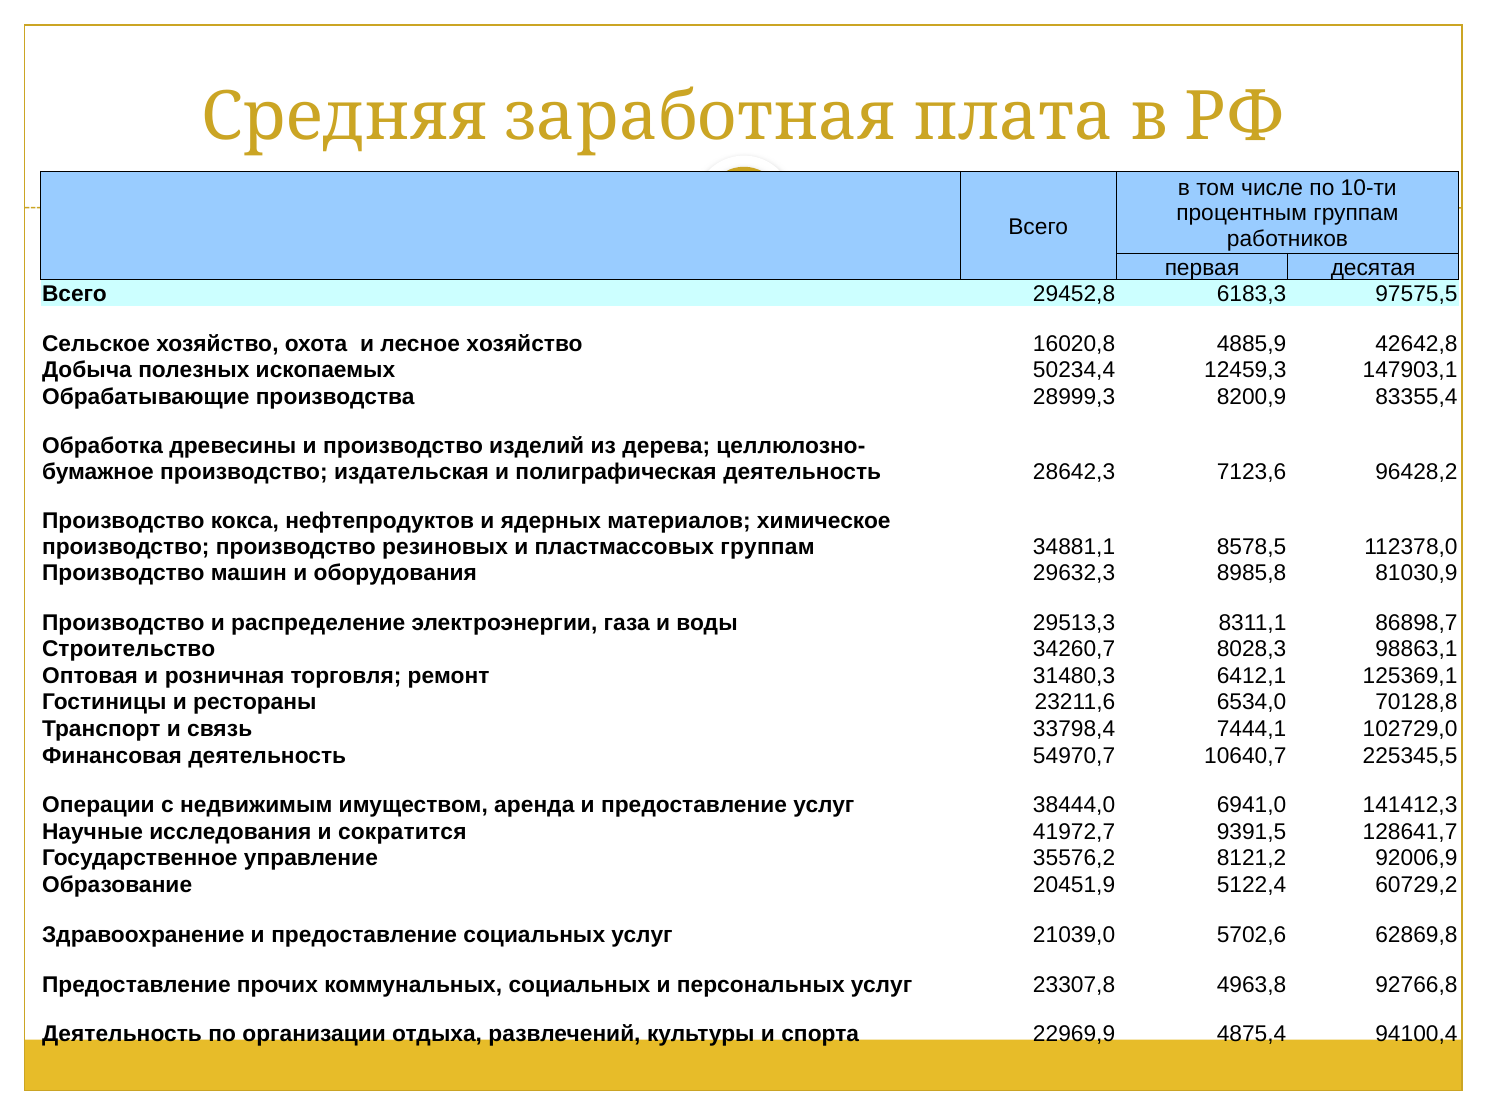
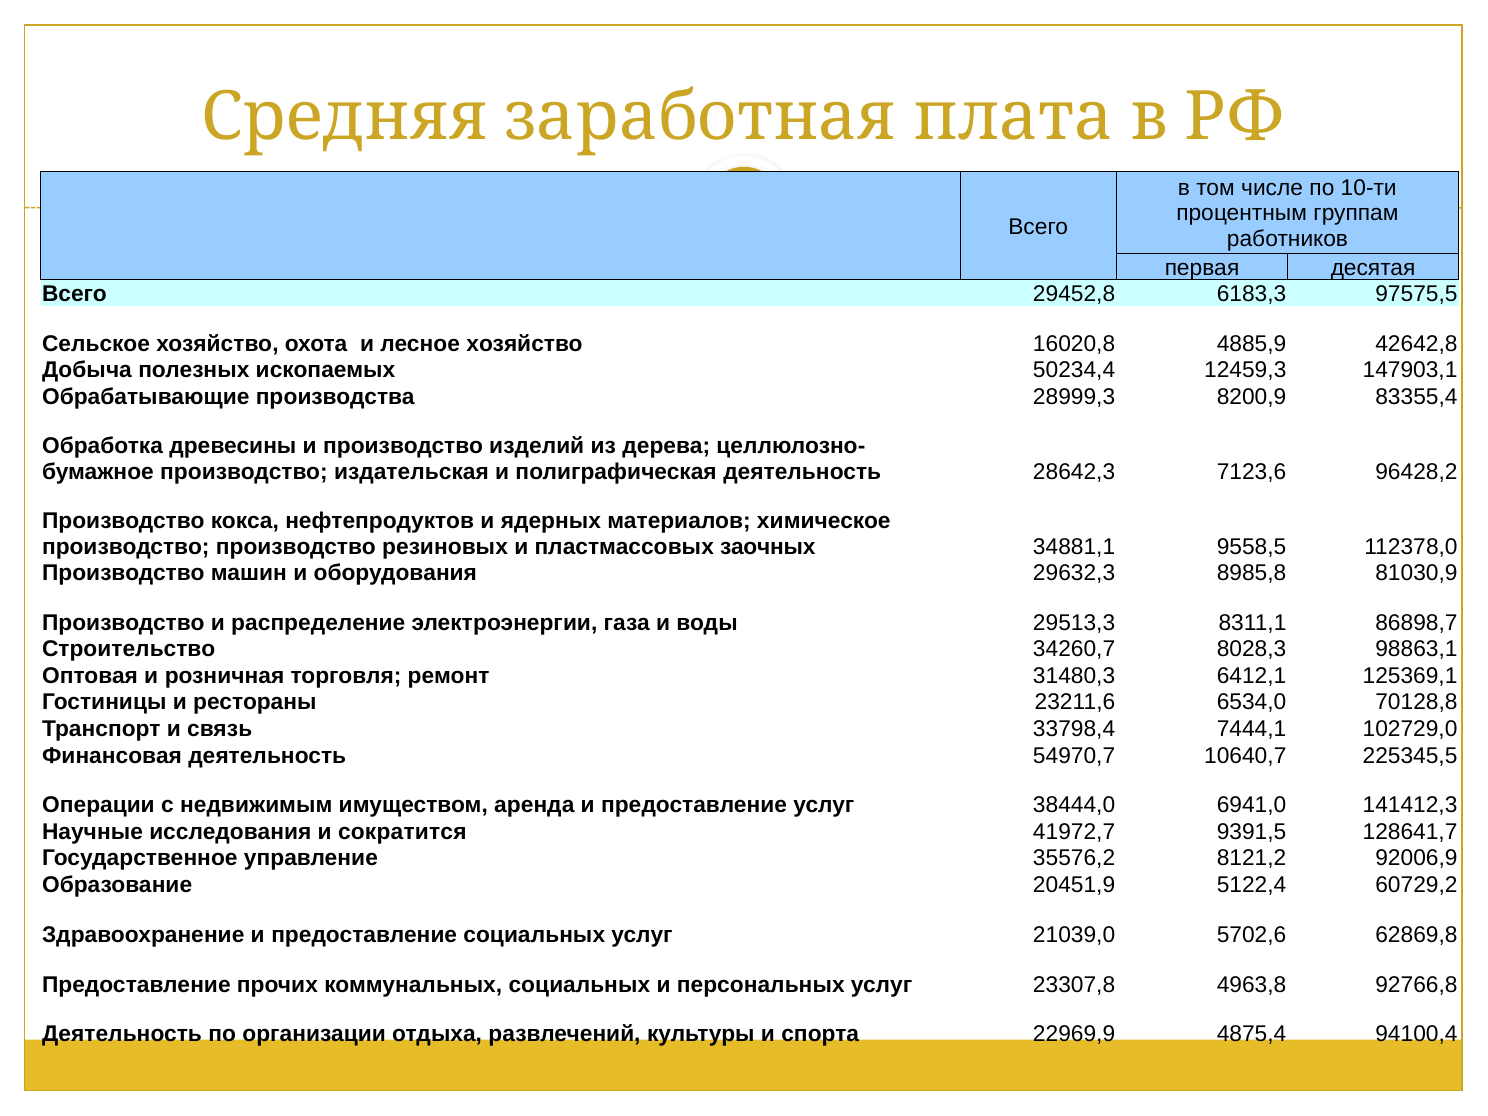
пластмассовых группам: группам -> заочных
8578,5: 8578,5 -> 9558,5
